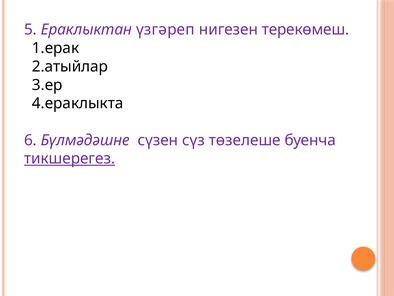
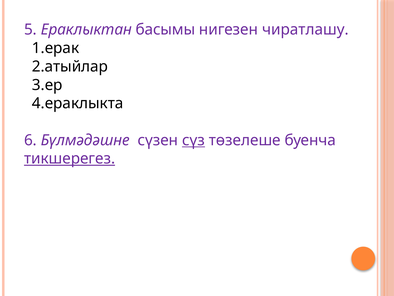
үзгәреп: үзгәреп -> басымы
терекөмеш: терекөмеш -> чиратлашу
сүз underline: none -> present
